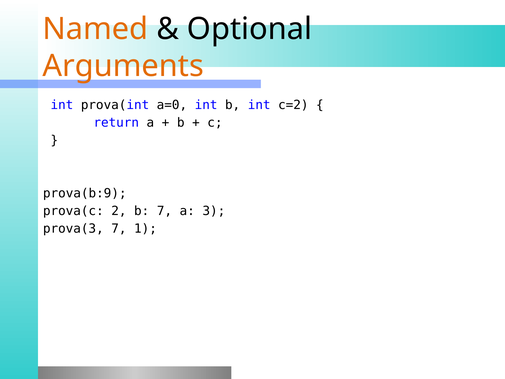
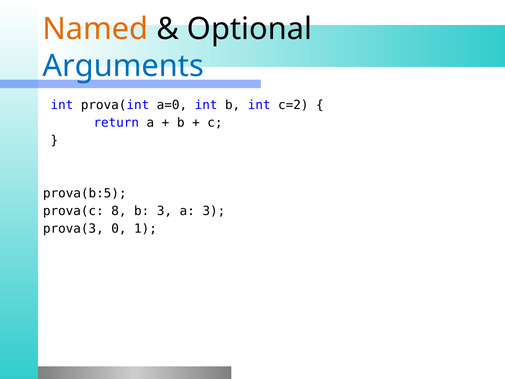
Arguments colour: orange -> blue
prova(b:9: prova(b:9 -> prova(b:5
2: 2 -> 8
b 7: 7 -> 3
prova(3 7: 7 -> 0
